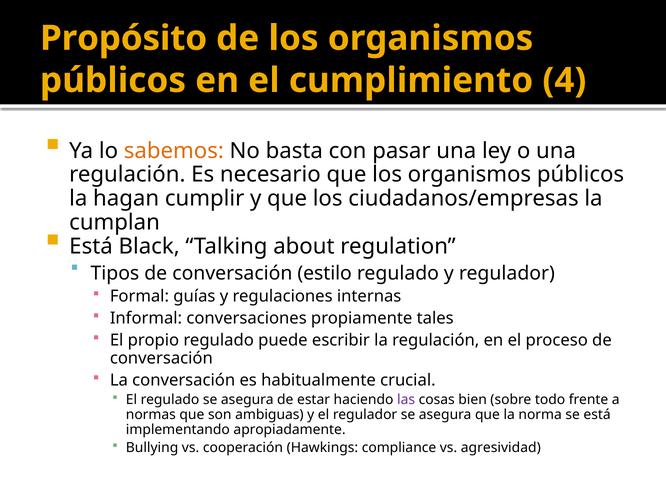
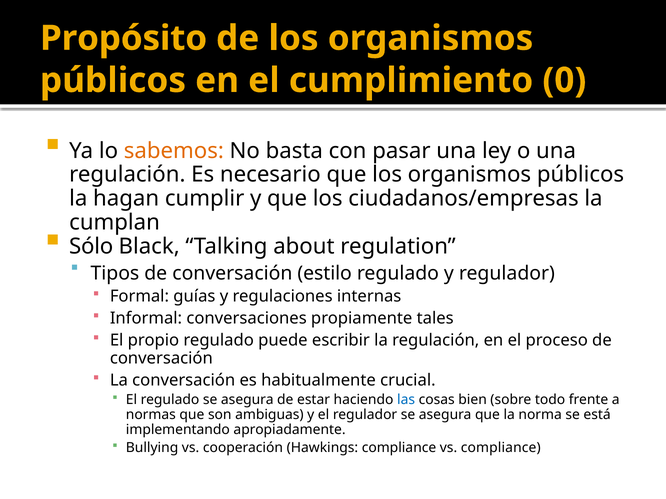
4: 4 -> 0
Está at (91, 247): Está -> Sólo
las colour: purple -> blue
vs agresividad: agresividad -> compliance
